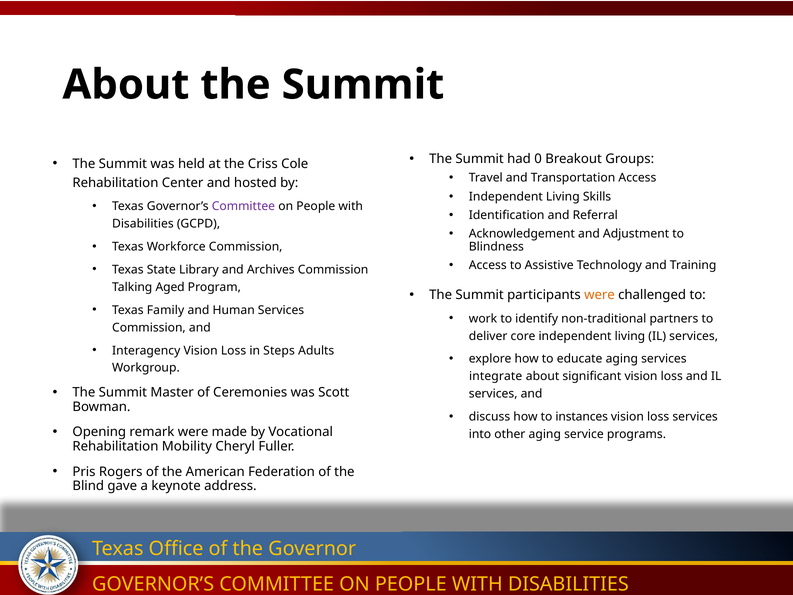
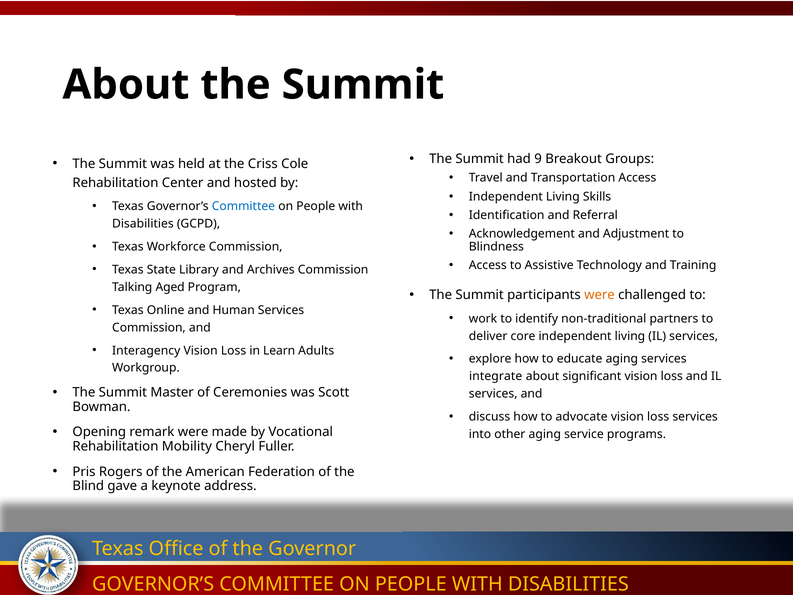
0: 0 -> 9
Committee at (243, 206) colour: purple -> blue
Family: Family -> Online
Steps: Steps -> Learn
instances: instances -> advocate
